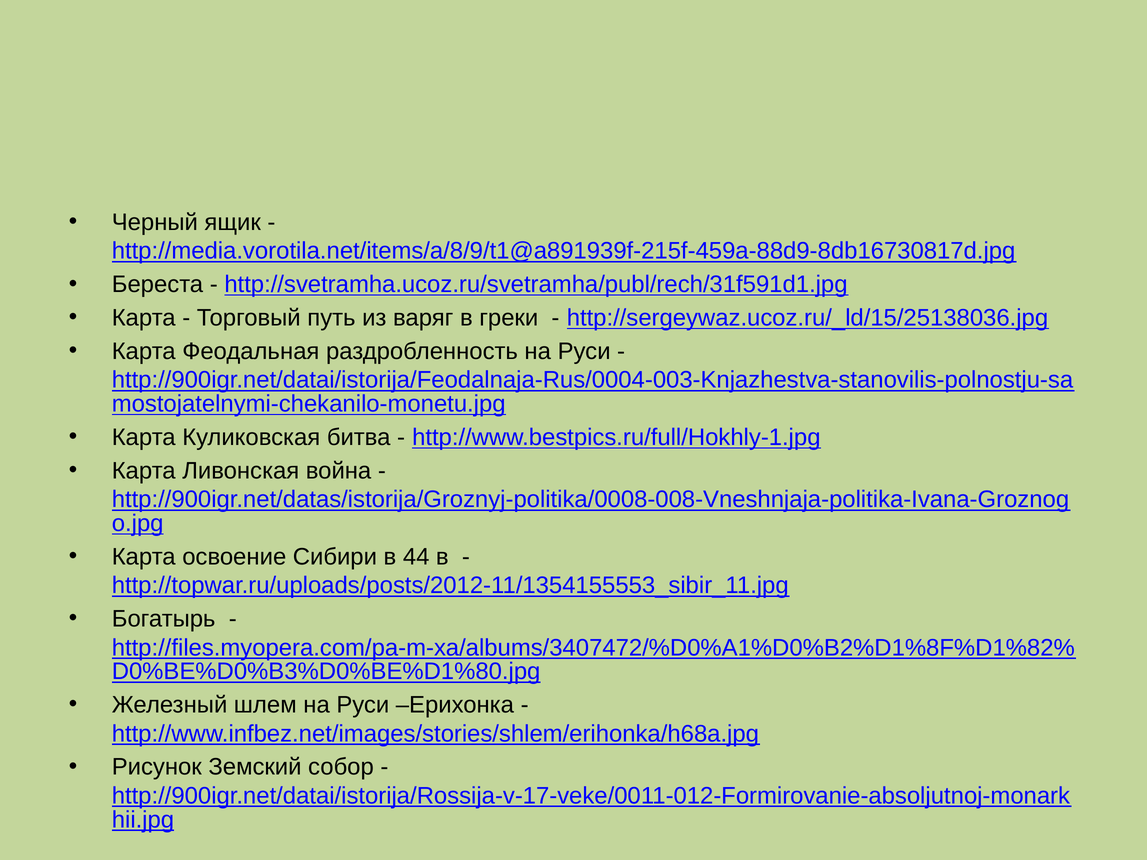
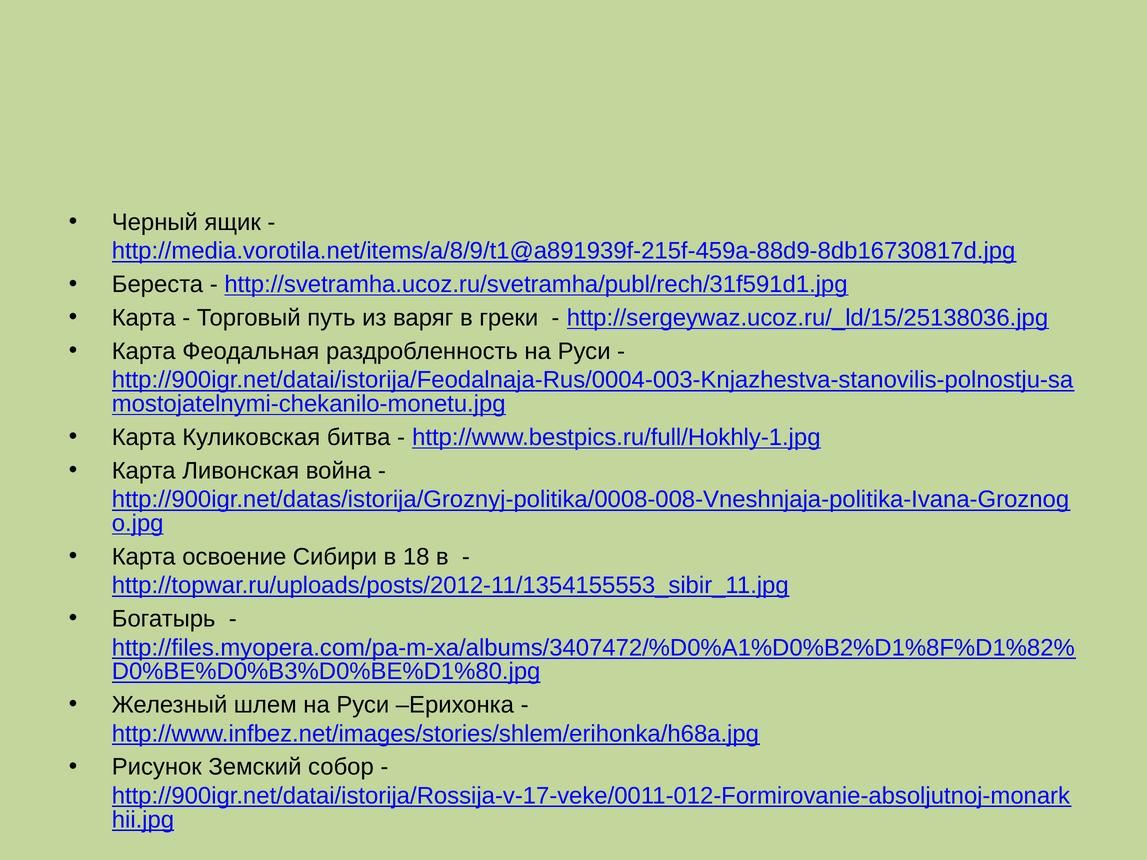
44: 44 -> 18
